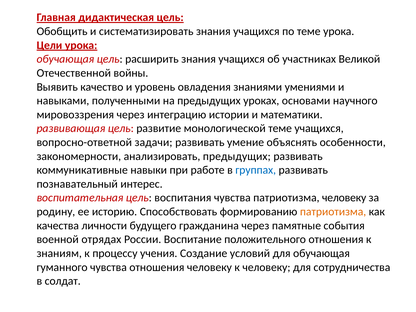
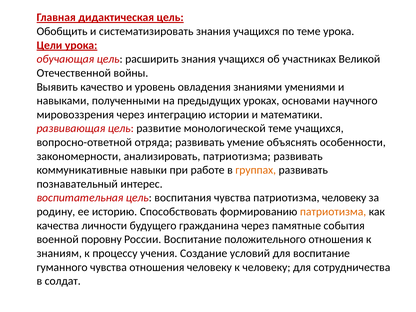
задачи: задачи -> отряда
анализировать предыдущих: предыдущих -> патриотизма
группах colour: blue -> orange
отрядах: отрядах -> поровну
для обучающая: обучающая -> воспитание
